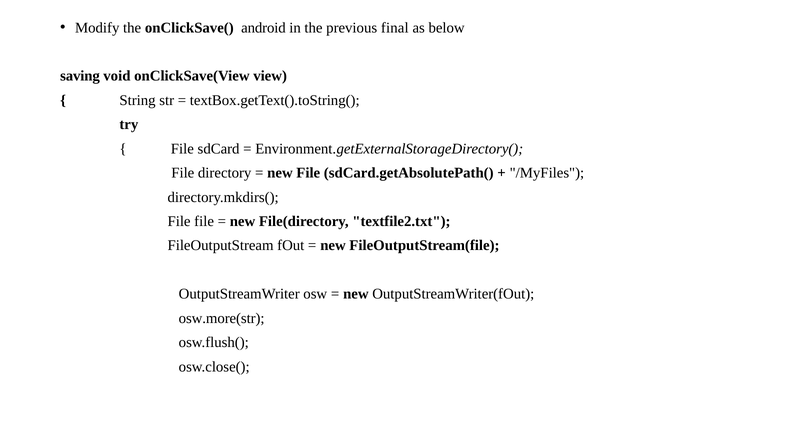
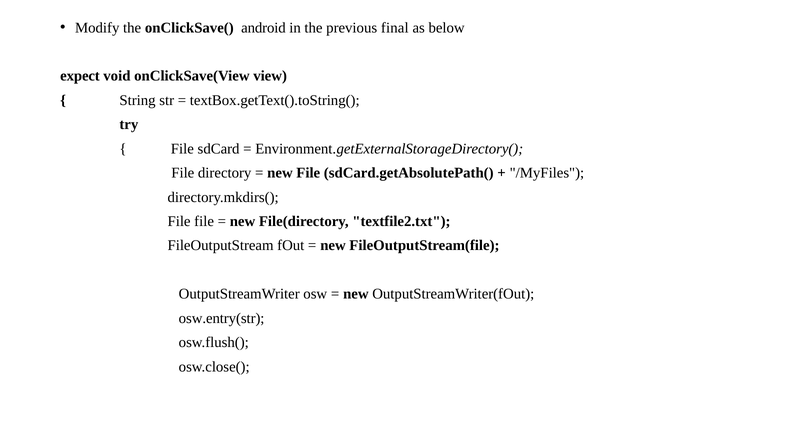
saving: saving -> expect
osw.more(str: osw.more(str -> osw.entry(str
